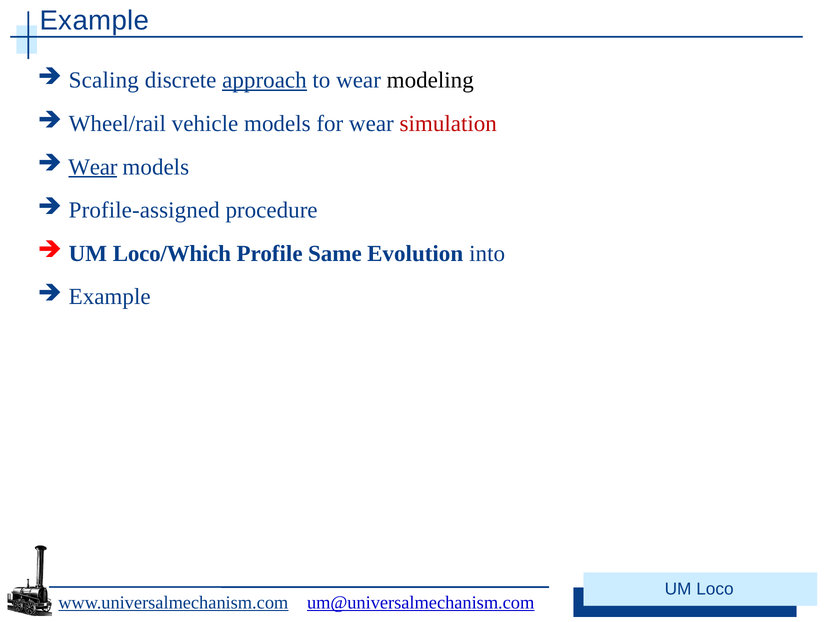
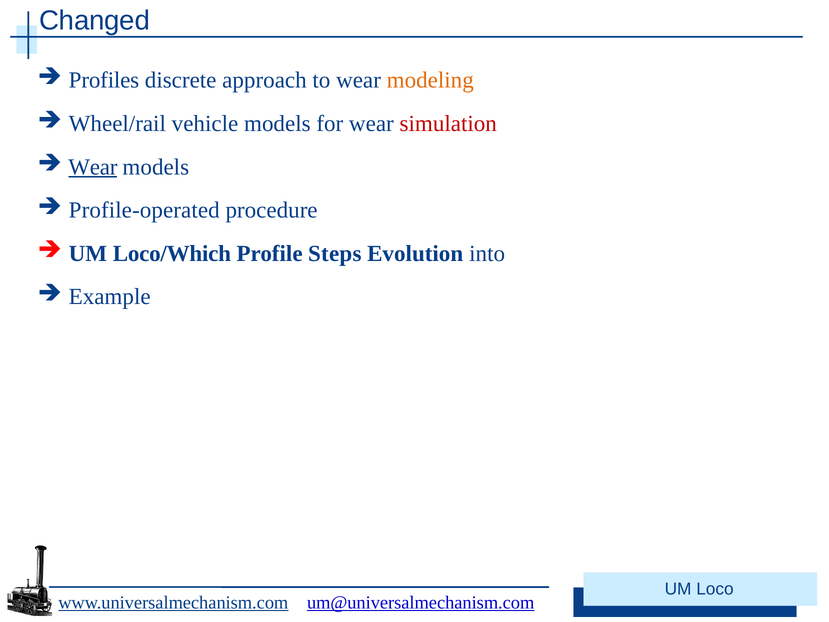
Example at (94, 20): Example -> Changed
Scaling: Scaling -> Profiles
approach underline: present -> none
modeling colour: black -> orange
Profile-assigned: Profile-assigned -> Profile-operated
Same: Same -> Steps
